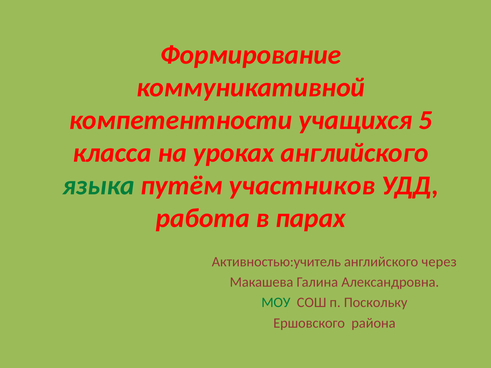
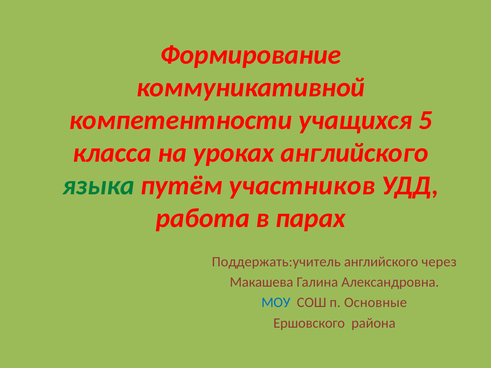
Активностью:учитель: Активностью:учитель -> Поддержать:учитель
МОУ colour: green -> blue
Поскольку: Поскольку -> Основные
